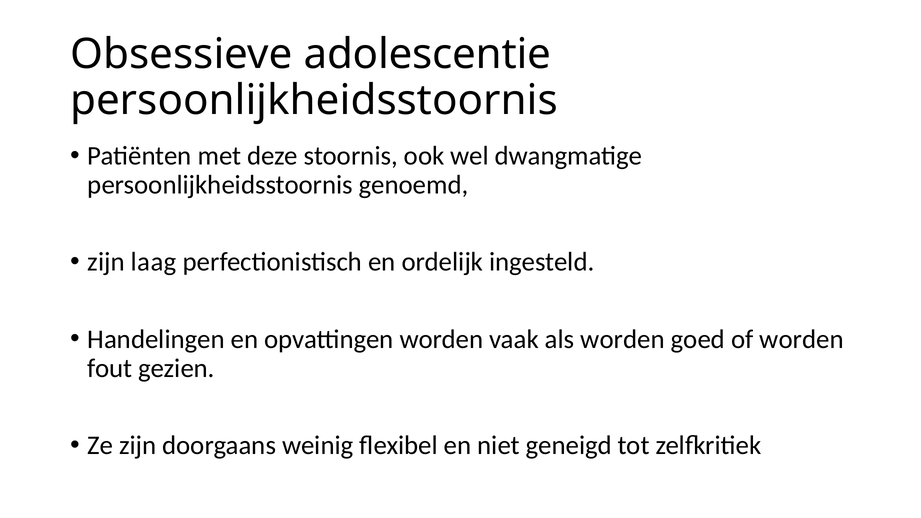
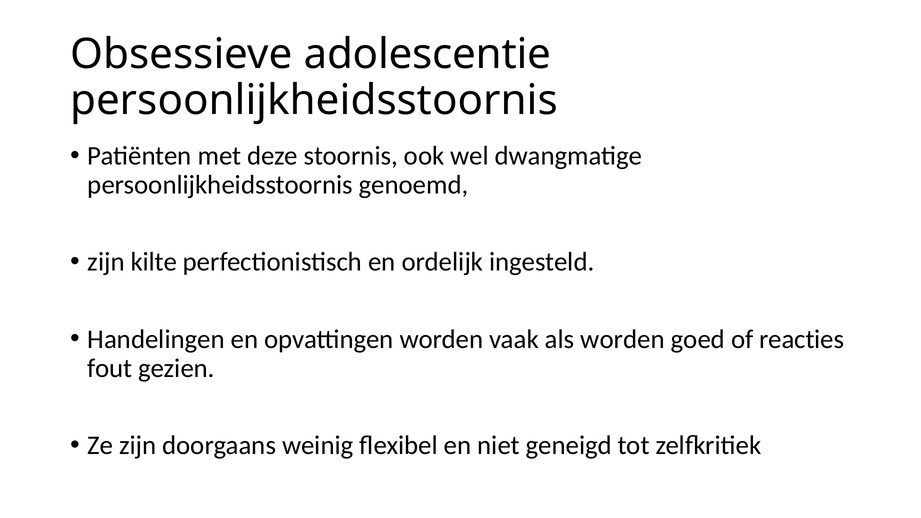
laag: laag -> kilte
of worden: worden -> reacties
